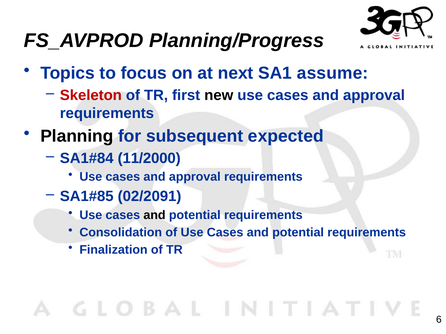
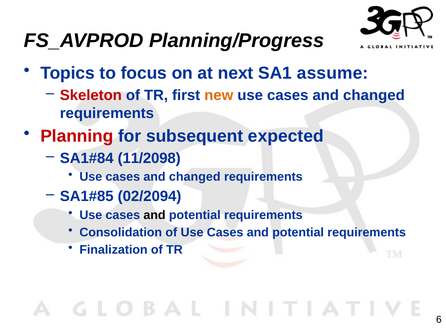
new colour: black -> orange
approval at (374, 96): approval -> changed
Planning colour: black -> red
11/2000: 11/2000 -> 11/2098
approval at (195, 177): approval -> changed
02/2091: 02/2091 -> 02/2094
